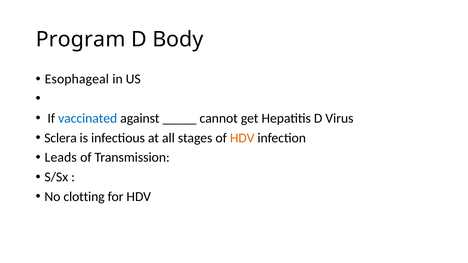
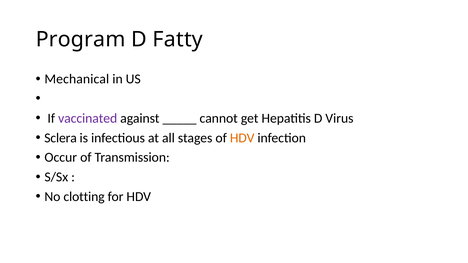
Body: Body -> Fatty
Esophageal: Esophageal -> Mechanical
vaccinated colour: blue -> purple
Leads: Leads -> Occur
